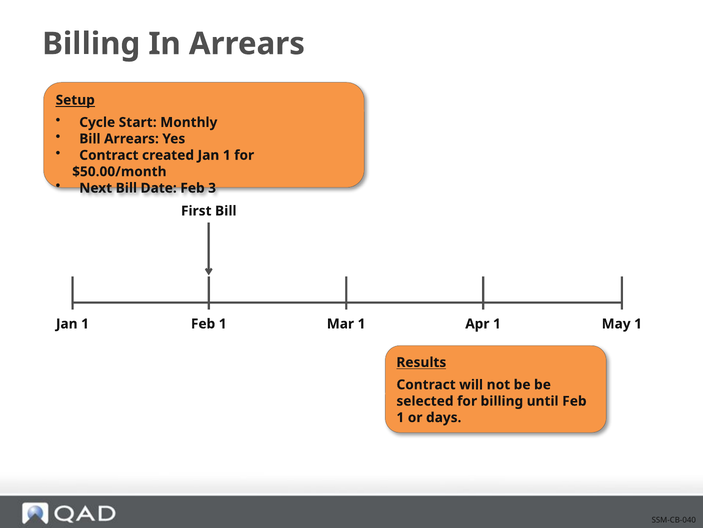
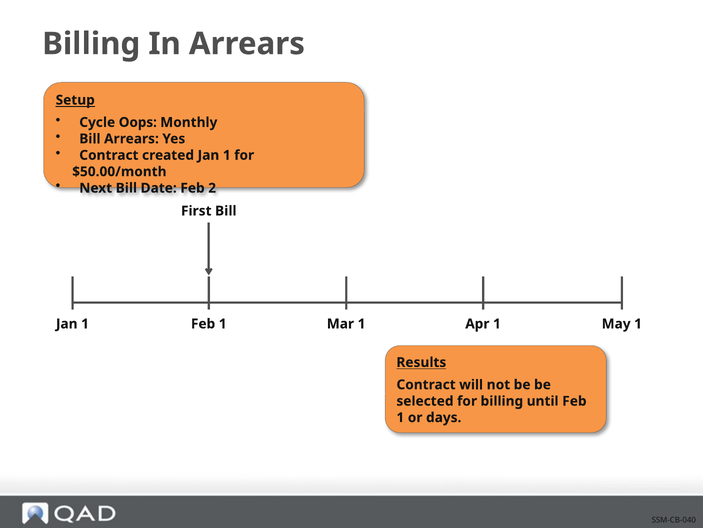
Start: Start -> Oops
3: 3 -> 2
